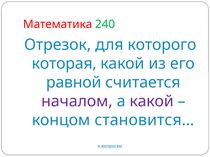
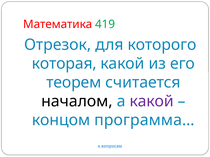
240: 240 -> 419
равной: равной -> теорем
началом colour: purple -> black
становится…: становится… -> программа…
